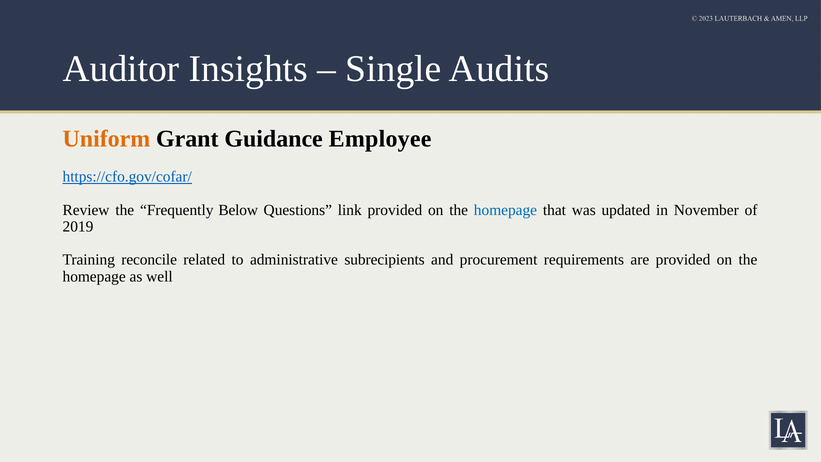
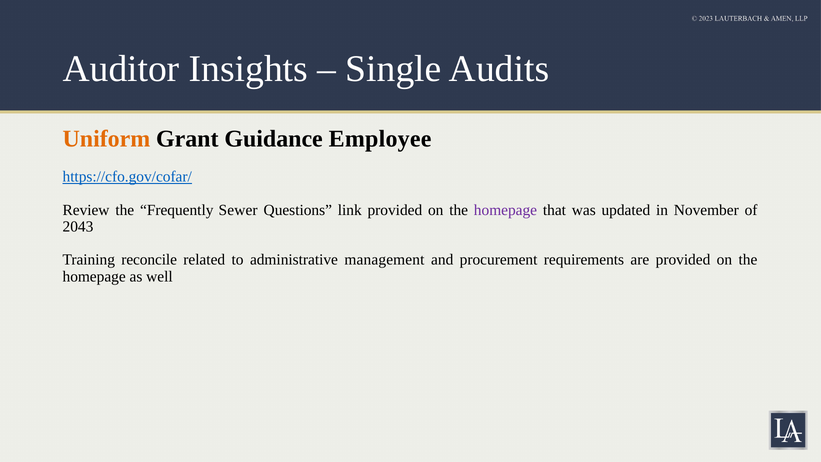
Below: Below -> Sewer
homepage at (505, 210) colour: blue -> purple
2019: 2019 -> 2043
subrecipients: subrecipients -> management
